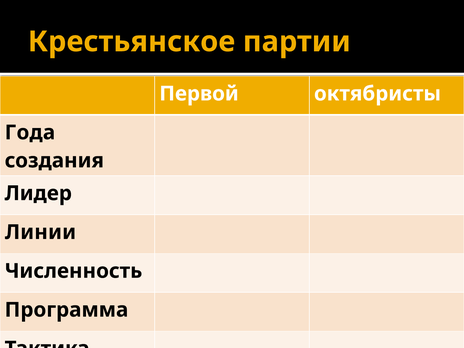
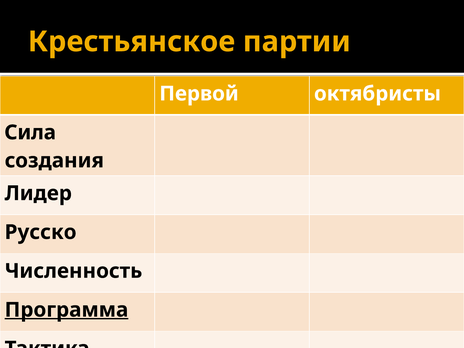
Года: Года -> Сила
Линии: Линии -> Русско
Программа underline: none -> present
